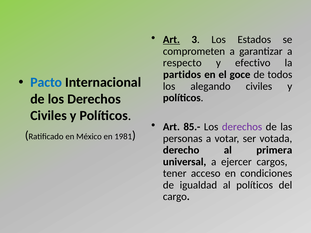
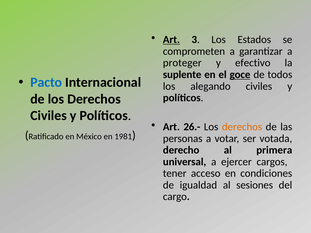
respecto: respecto -> proteger
partidos: partidos -> suplente
goce underline: none -> present
85.-: 85.- -> 26.-
derechos at (242, 127) colour: purple -> orange
al políticos: políticos -> sesiones
